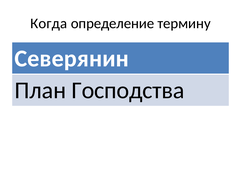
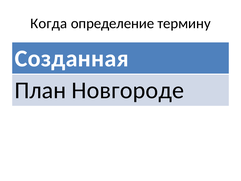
Северянин: Северянин -> Созданная
Господства: Господства -> Новгороде
